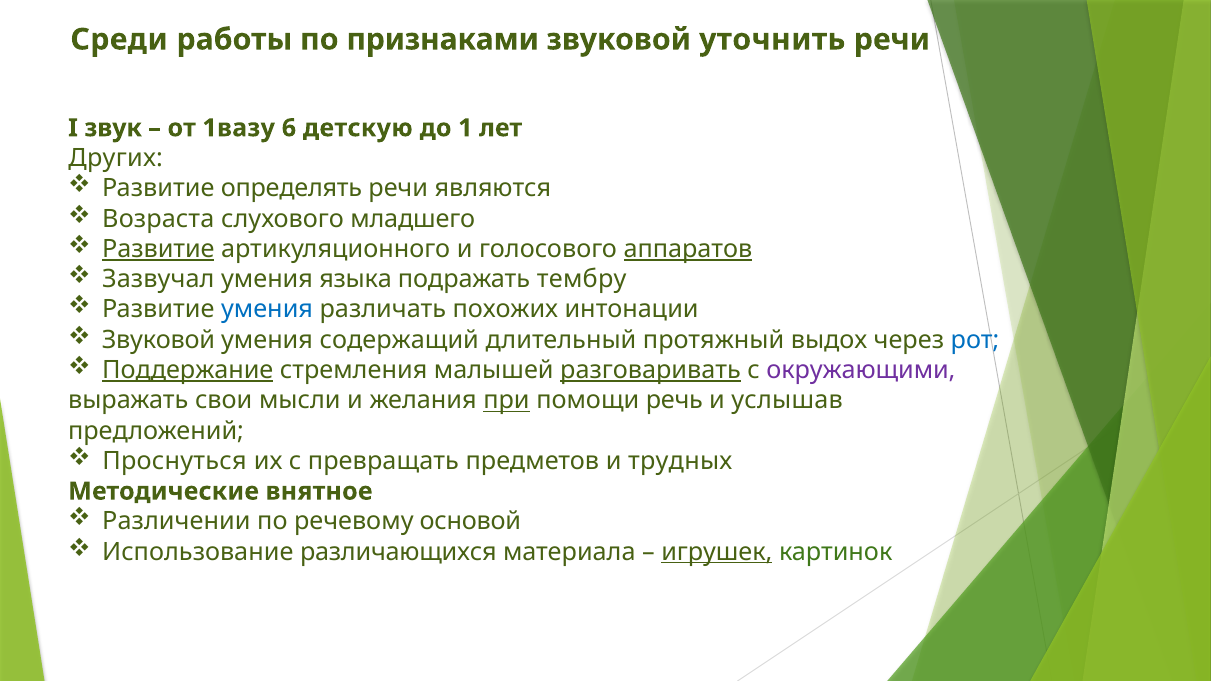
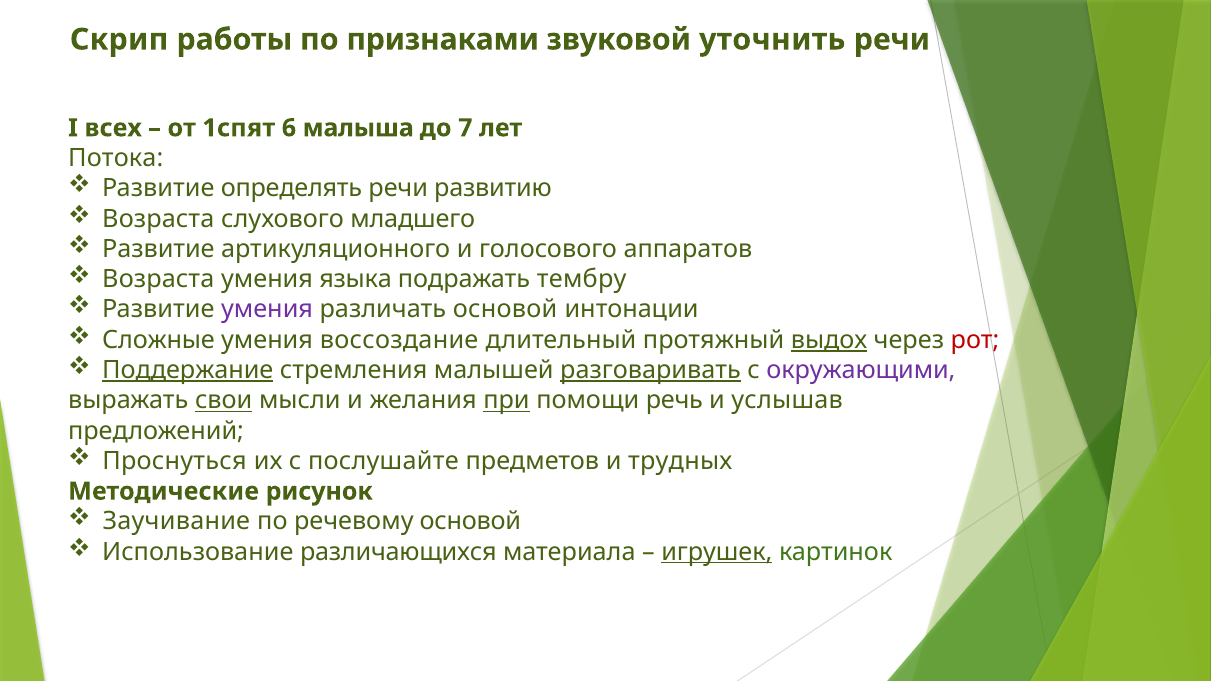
Среди: Среди -> Скрип
звук: звук -> всех
1вазу: 1вазу -> 1спят
детскую: детскую -> малыша
1: 1 -> 7
Других: Других -> Потока
являются: являются -> развитию
Развитие at (158, 249) underline: present -> none
аппаратов underline: present -> none
Зазвучал at (158, 279): Зазвучал -> Возраста
умения at (267, 310) colour: blue -> purple
различать похожих: похожих -> основой
Звуковой at (158, 340): Звуковой -> Сложные
содержащий: содержащий -> воссоздание
выдох underline: none -> present
рот colour: blue -> red
свои underline: none -> present
превращать: превращать -> послушайте
внятное: внятное -> рисунок
Различении: Различении -> Заучивание
